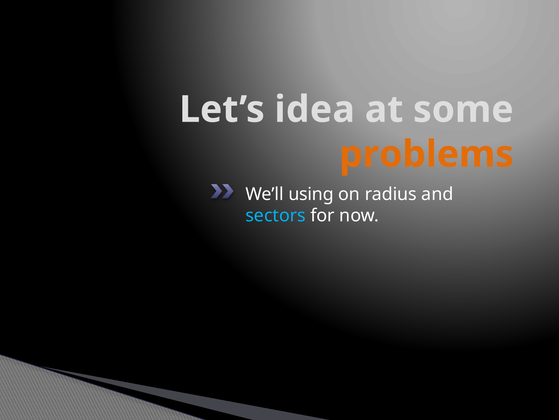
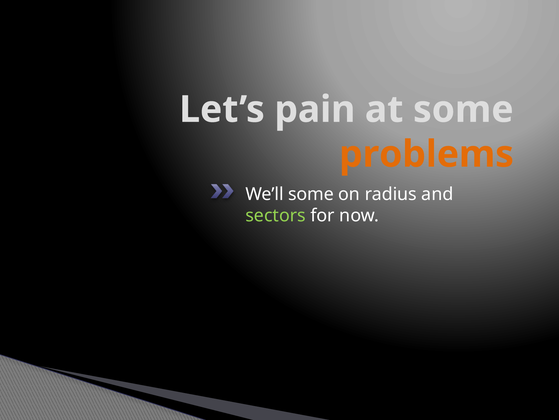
idea: idea -> pain
We’ll using: using -> some
sectors colour: light blue -> light green
